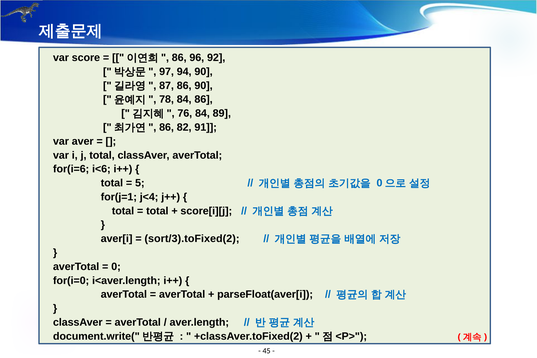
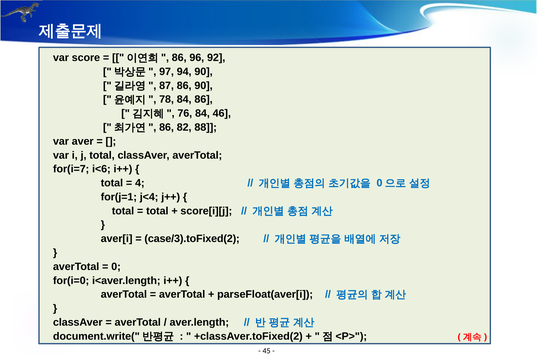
89: 89 -> 46
91: 91 -> 88
for(i=6: for(i=6 -> for(i=7
5: 5 -> 4
sort/3).toFixed(2: sort/3).toFixed(2 -> case/3).toFixed(2
